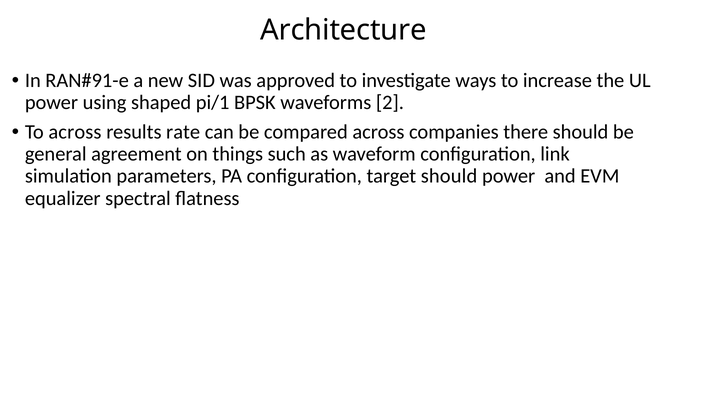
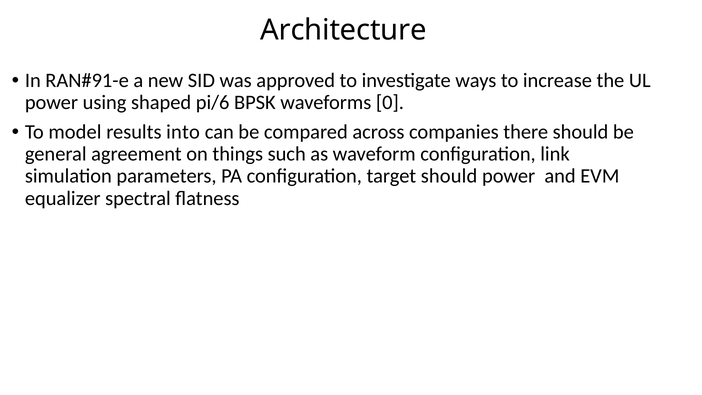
pi/1: pi/1 -> pi/6
2: 2 -> 0
To across: across -> model
rate: rate -> into
